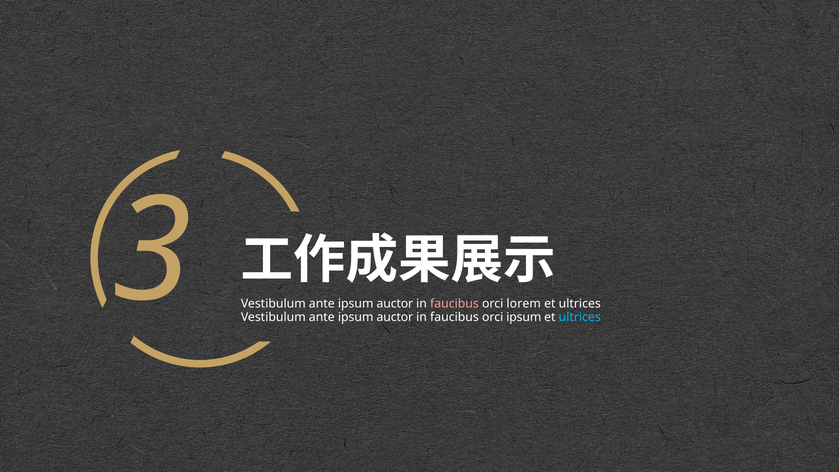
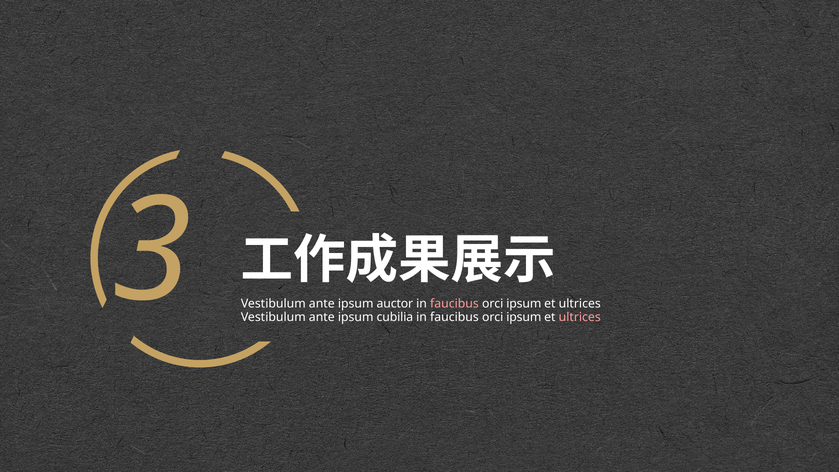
lorem at (524, 304): lorem -> ipsum
auctor at (395, 317): auctor -> cubilia
ultrices at (580, 317) colour: light blue -> pink
